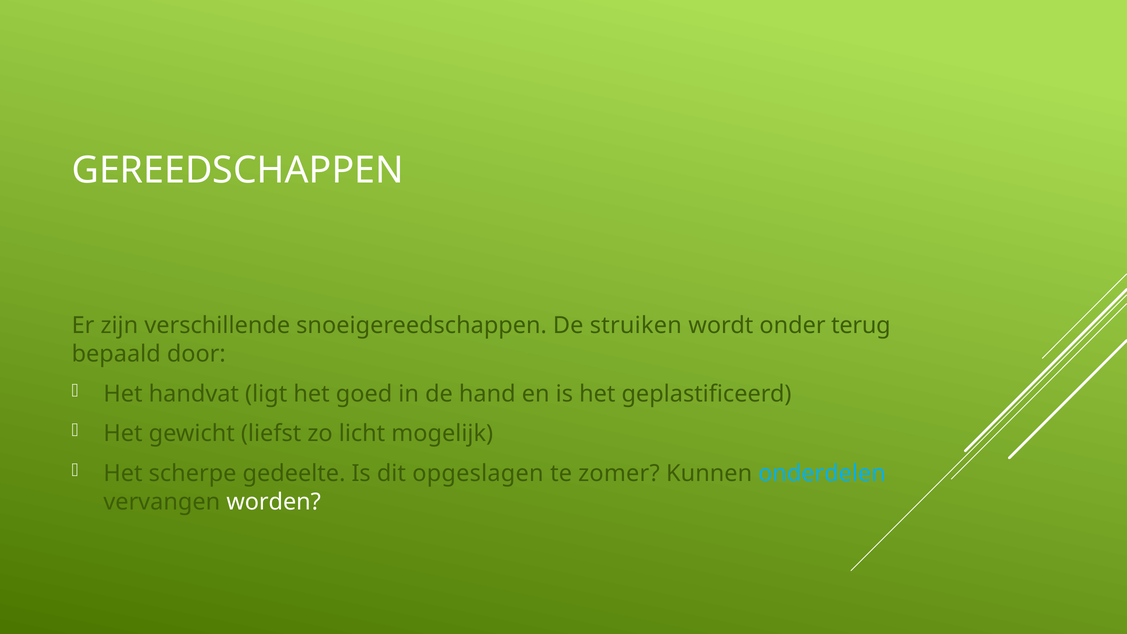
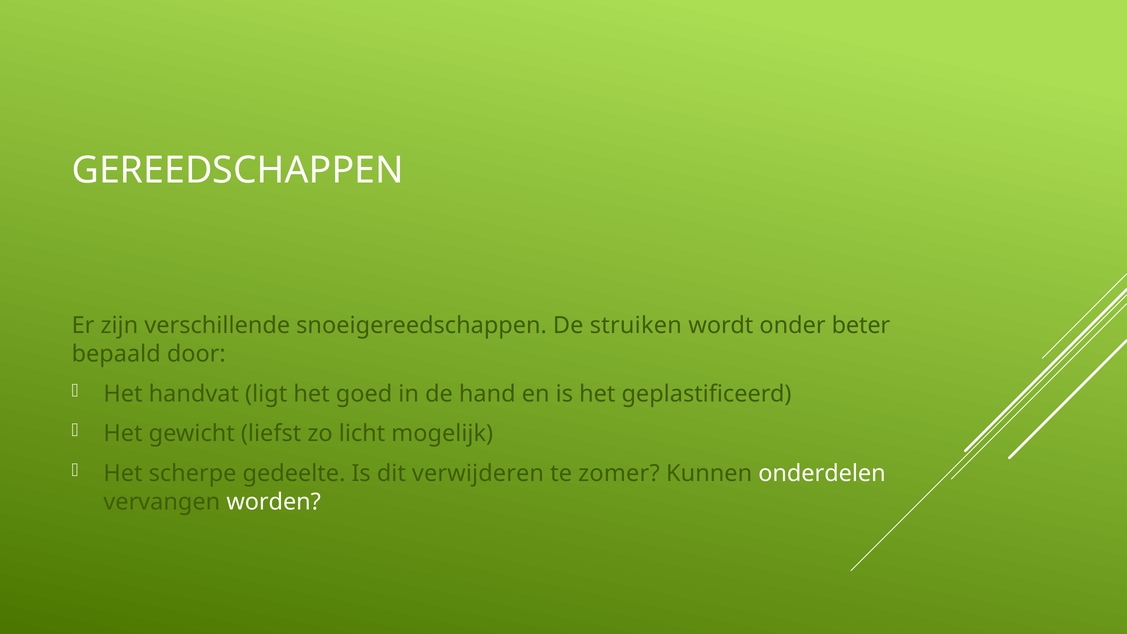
terug: terug -> beter
opgeslagen: opgeslagen -> verwijderen
onderdelen colour: light blue -> white
